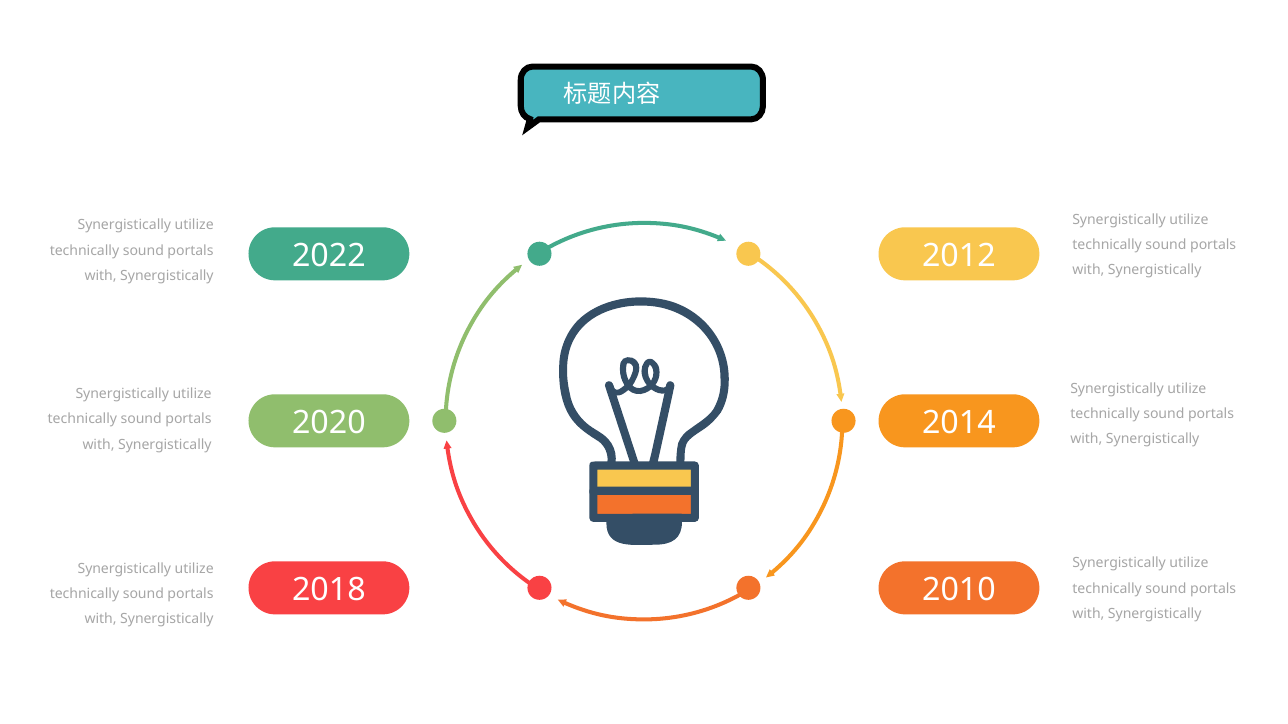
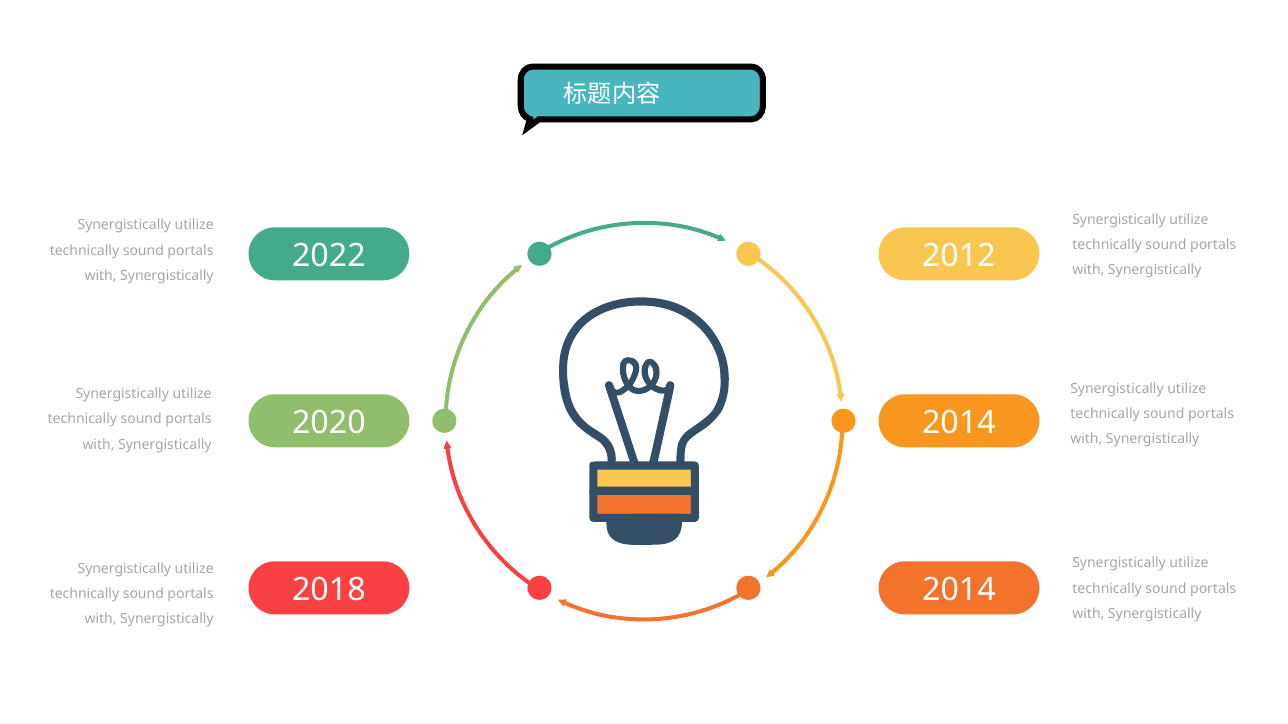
2010 at (959, 590): 2010 -> 2014
